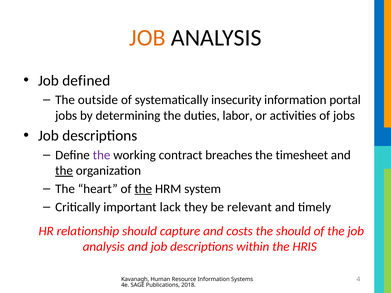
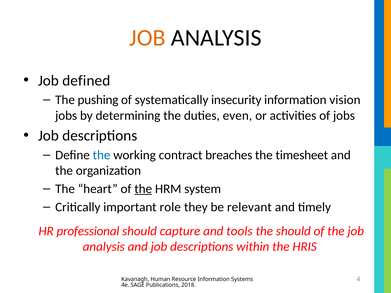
outside: outside -> pushing
portal: portal -> vision
labor: labor -> even
the at (102, 155) colour: purple -> blue
the at (64, 171) underline: present -> none
lack: lack -> role
relationship: relationship -> professional
costs: costs -> tools
